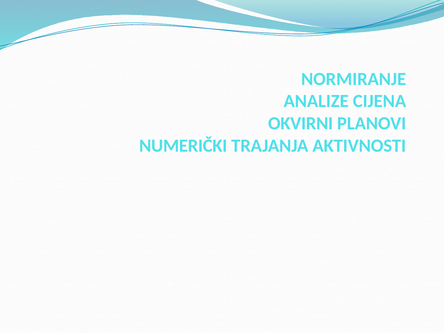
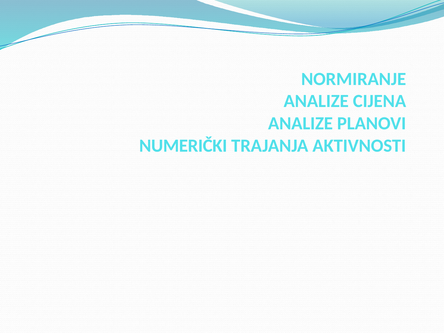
OKVIRNI at (301, 123): OKVIRNI -> ANALIZE
